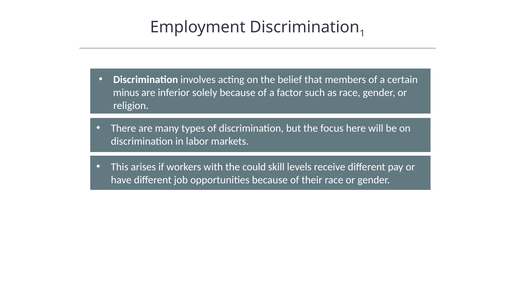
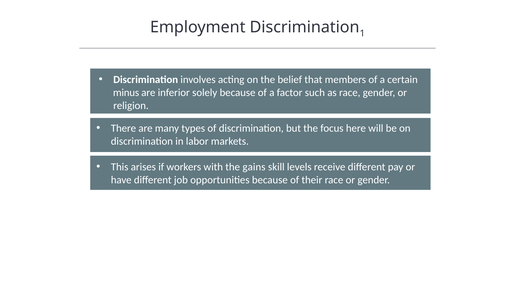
could: could -> gains
